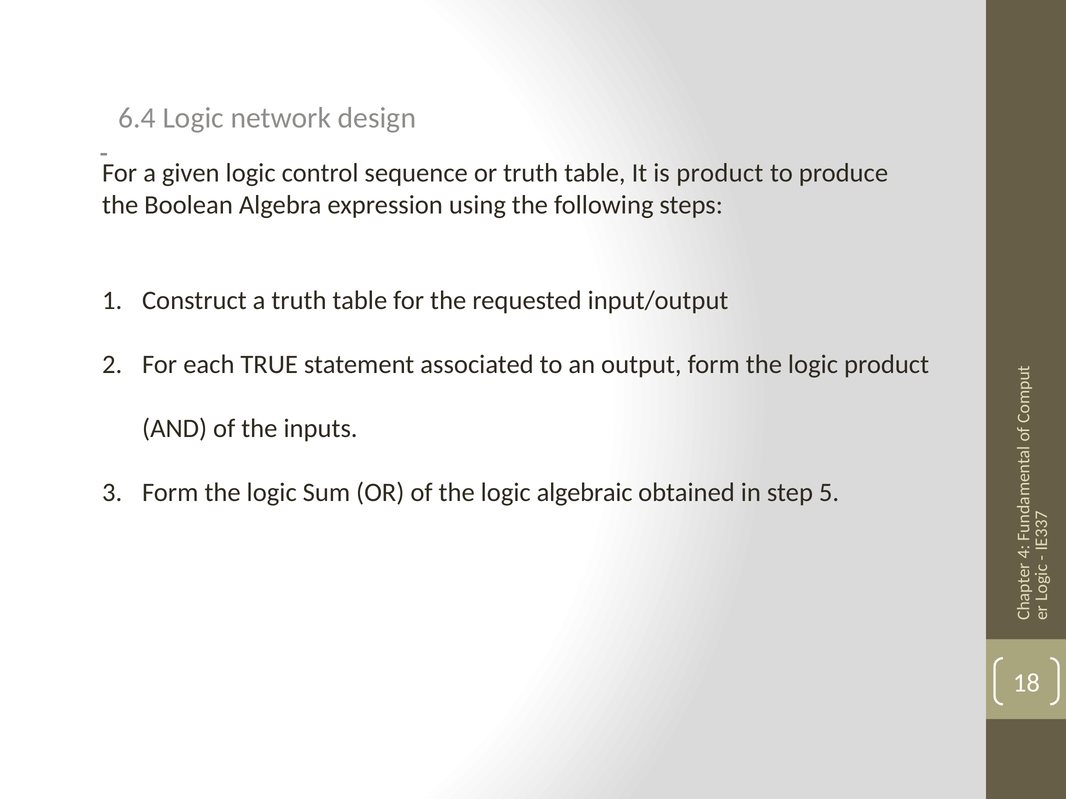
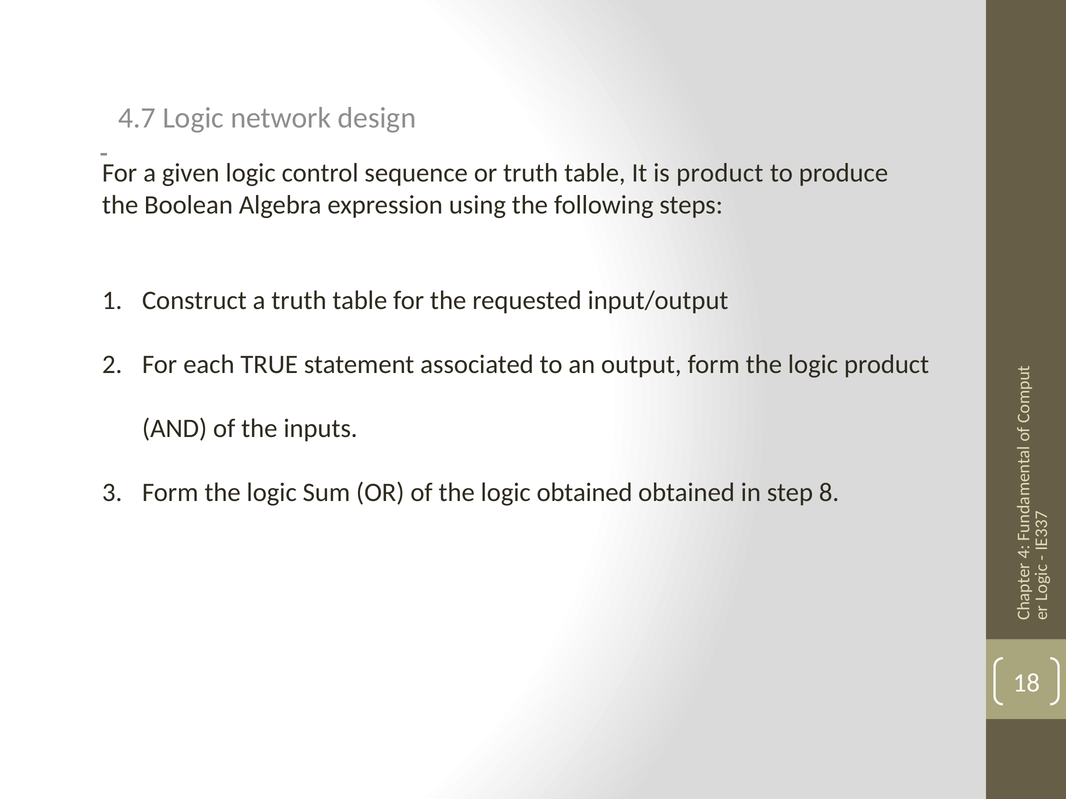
6.4: 6.4 -> 4.7
logic algebraic: algebraic -> obtained
5: 5 -> 8
